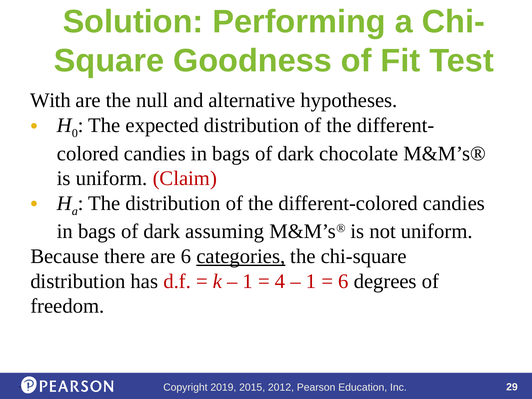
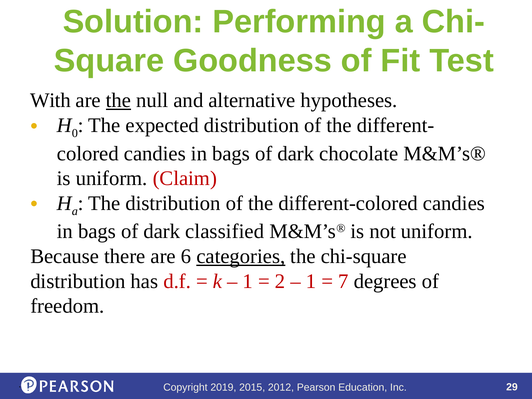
the at (119, 100) underline: none -> present
assuming: assuming -> classified
4: 4 -> 2
6 at (343, 281): 6 -> 7
